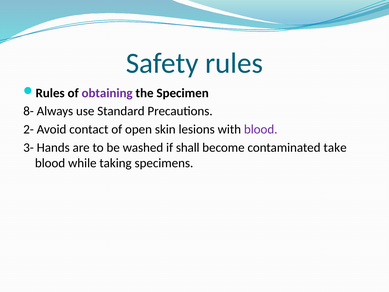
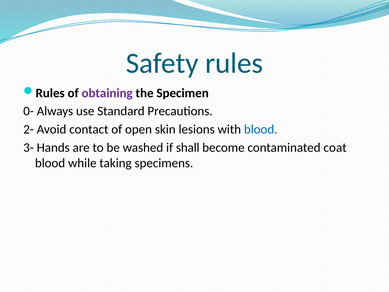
8-: 8- -> 0-
blood at (261, 129) colour: purple -> blue
take: take -> coat
